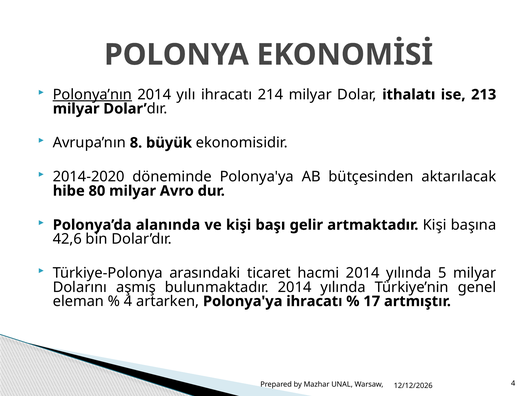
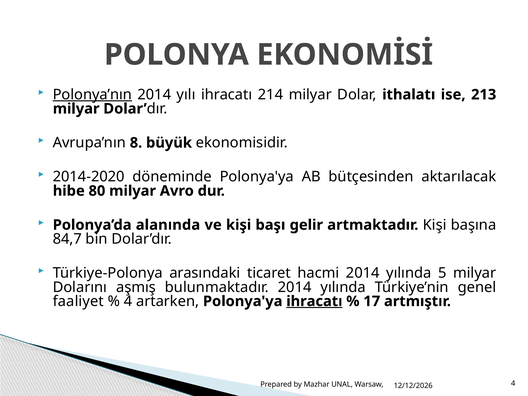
42,6: 42,6 -> 84,7
eleman: eleman -> faaliyet
ihracatı at (314, 301) underline: none -> present
